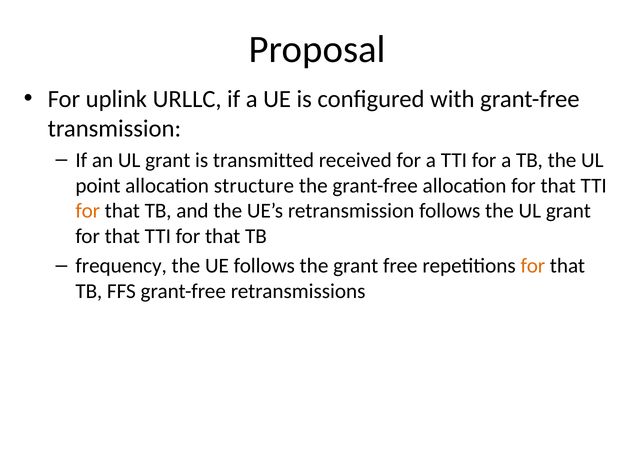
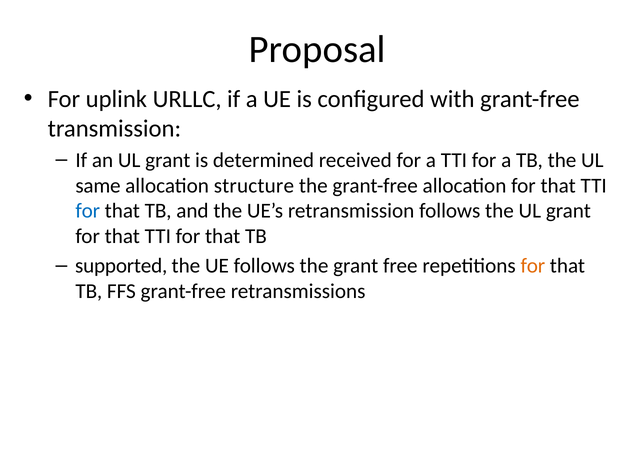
transmitted: transmitted -> determined
point: point -> same
for at (88, 211) colour: orange -> blue
frequency: frequency -> supported
